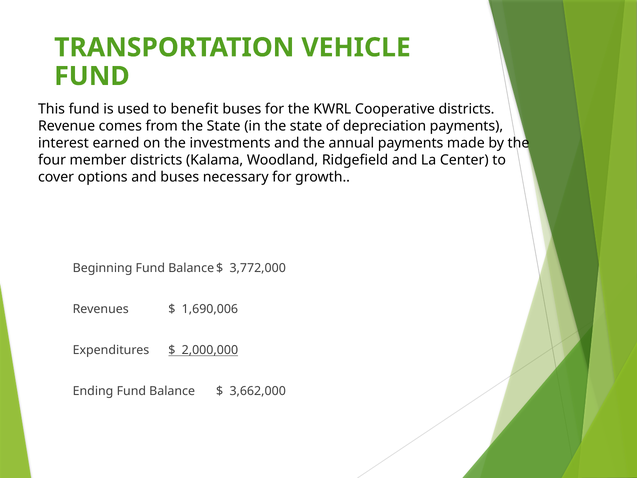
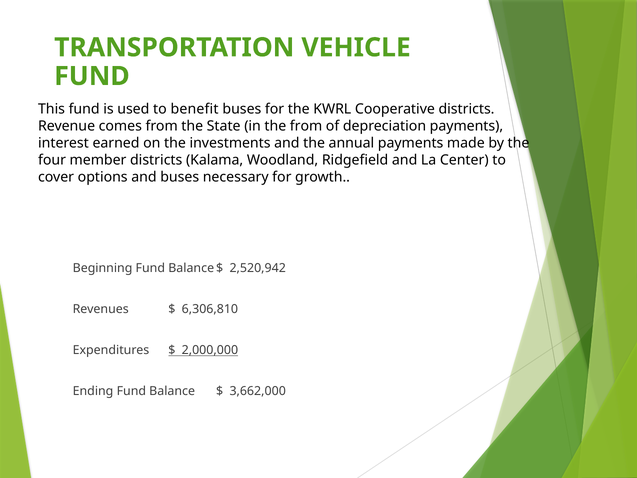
in the state: state -> from
3,772,000: 3,772,000 -> 2,520,942
1,690,006: 1,690,006 -> 6,306,810
